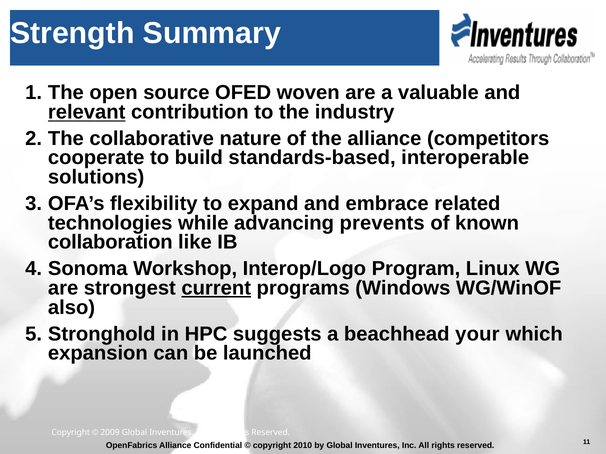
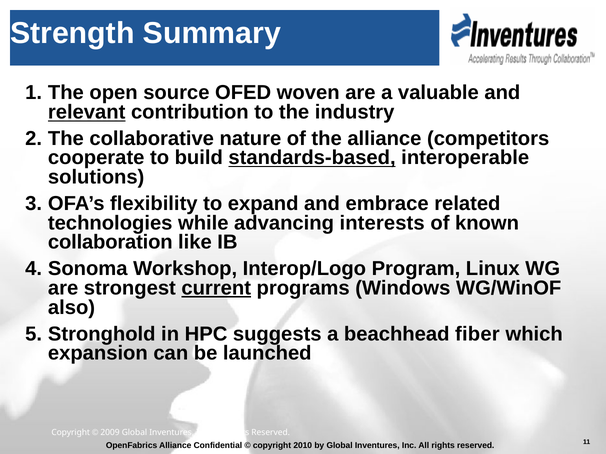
standards-based underline: none -> present
prevents: prevents -> interests
your: your -> fiber
